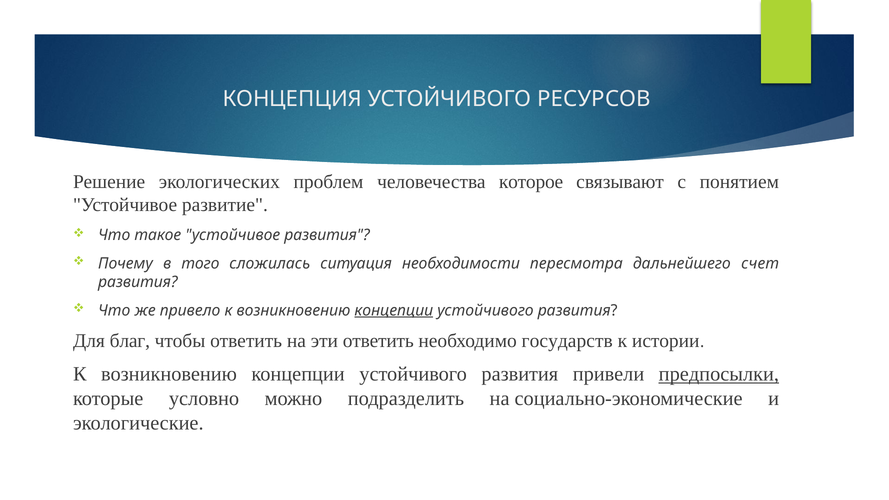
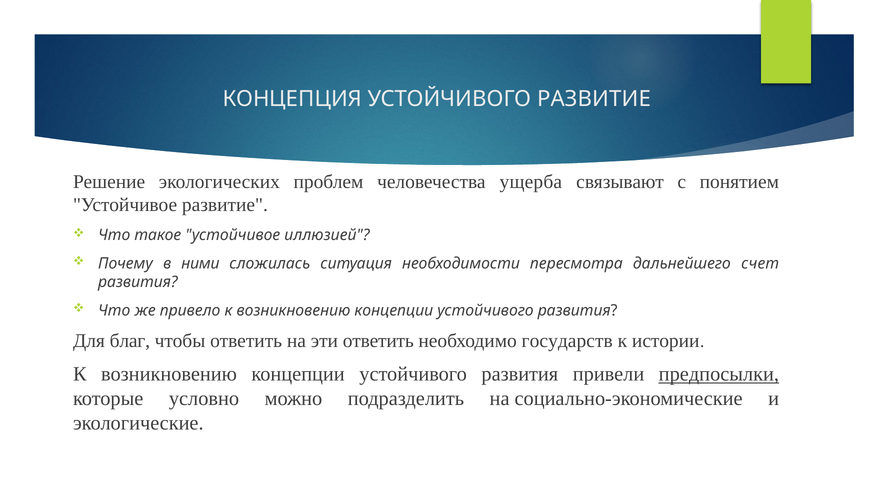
УСТОЙЧИВОГО РЕСУРСОВ: РЕСУРСОВ -> РАЗВИТИЕ
которое: которое -> ущерба
устойчивое развития: развития -> иллюзией
того: того -> ними
концепции at (394, 310) underline: present -> none
